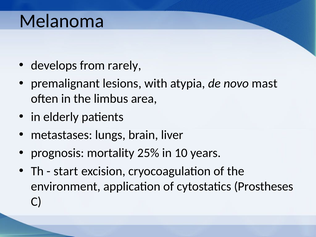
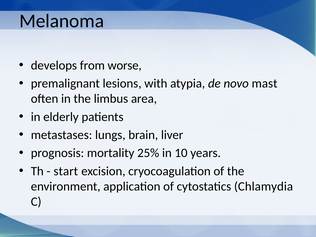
rarely: rarely -> worse
Prostheses: Prostheses -> Chlamydia
